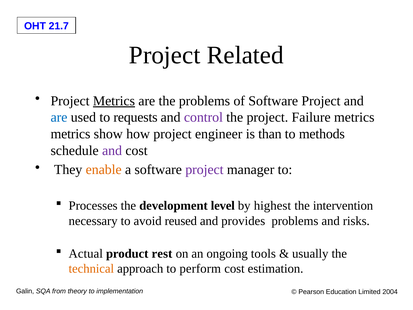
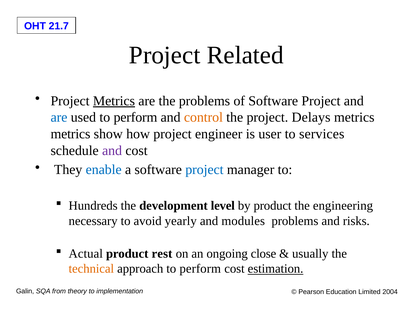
used to requests: requests -> perform
control colour: purple -> orange
Failure: Failure -> Delays
than: than -> user
methods: methods -> services
enable colour: orange -> blue
project at (204, 170) colour: purple -> blue
Processes: Processes -> Hundreds
by highest: highest -> product
intervention: intervention -> engineering
reused: reused -> yearly
provides: provides -> modules
tools: tools -> close
estimation underline: none -> present
